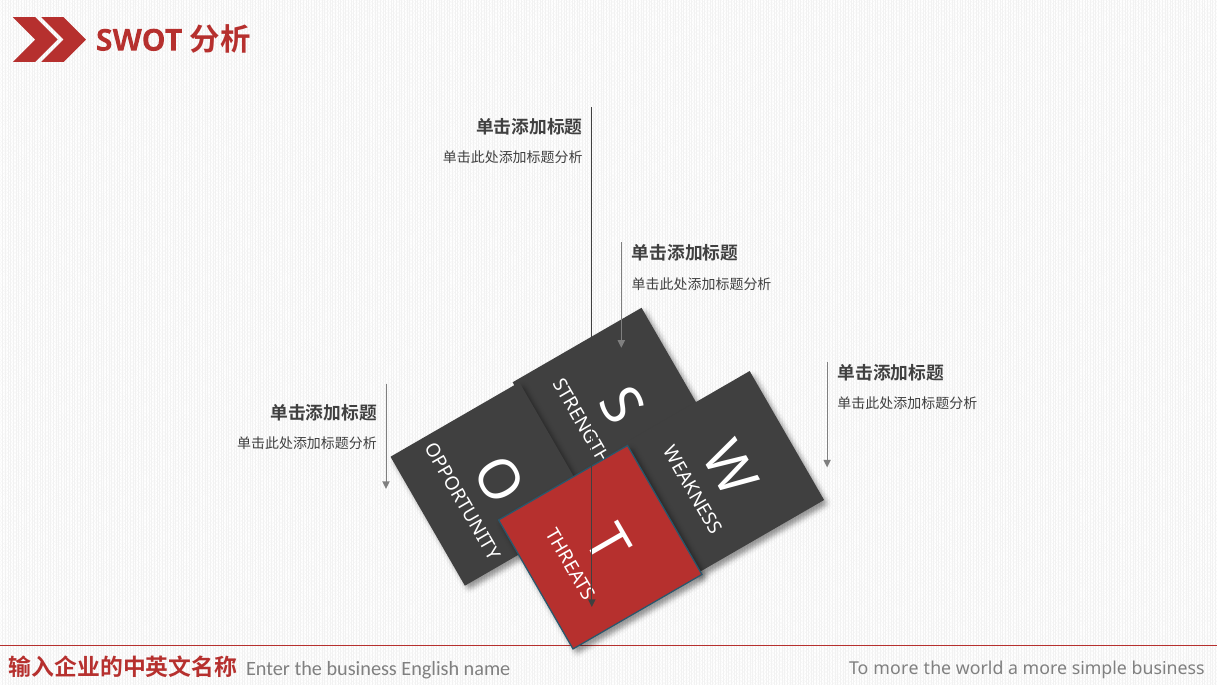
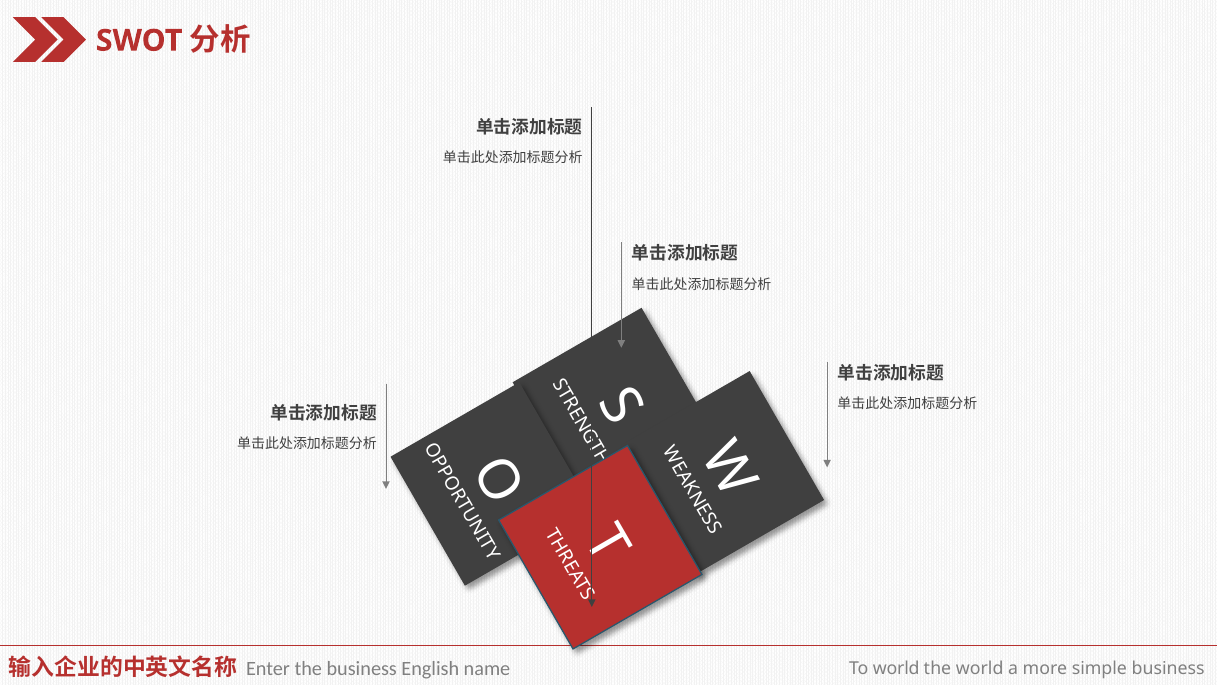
To more: more -> world
